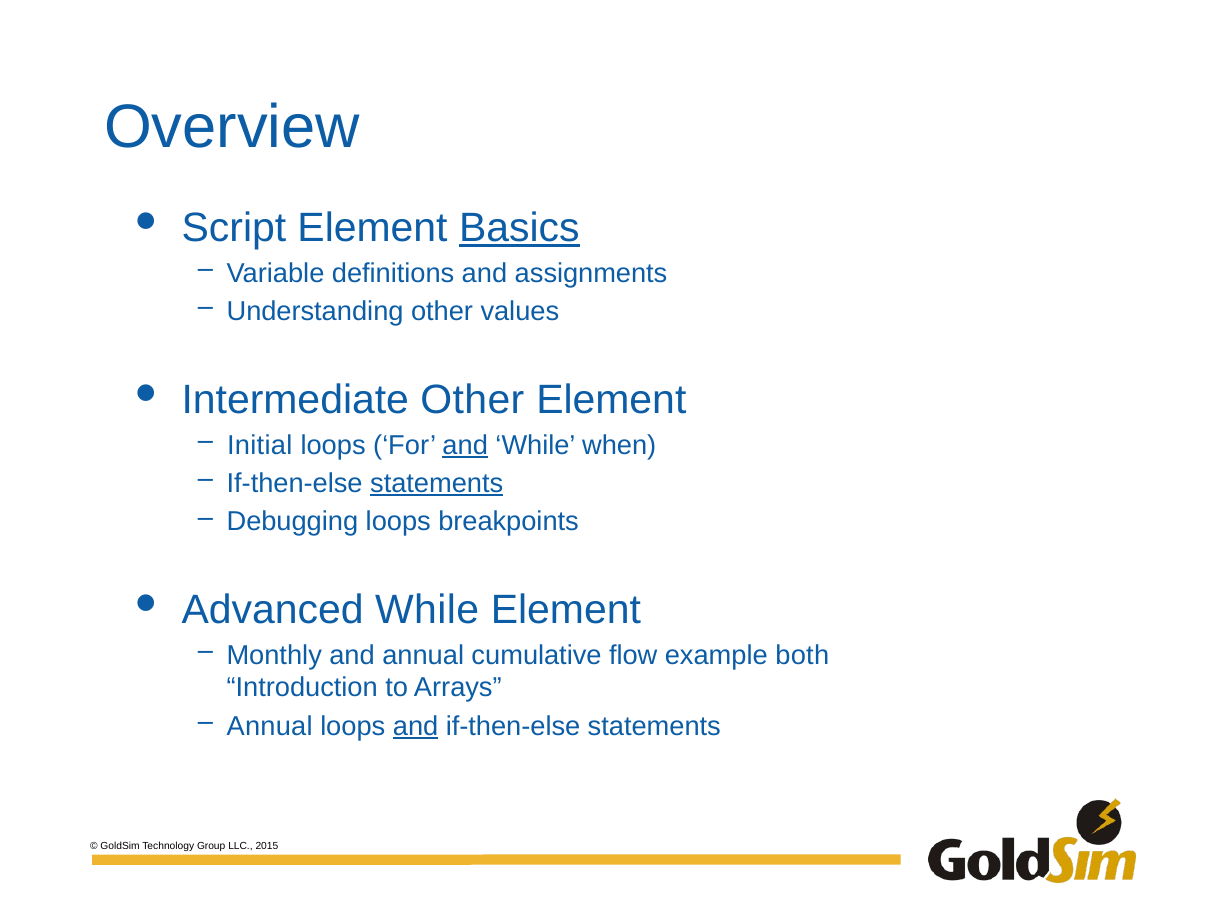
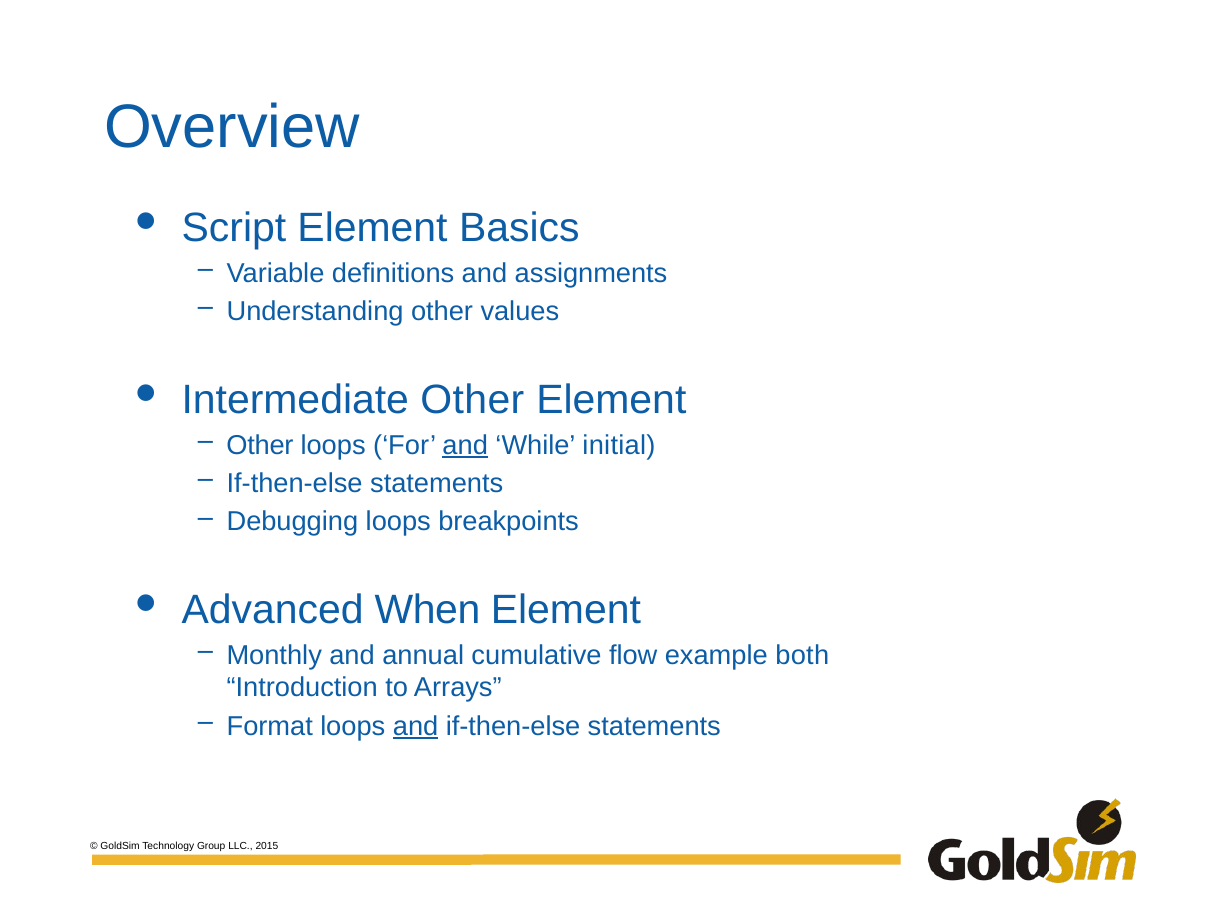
Basics underline: present -> none
Initial at (260, 445): Initial -> Other
when: when -> initial
statements at (437, 483) underline: present -> none
Advanced While: While -> When
Annual at (270, 726): Annual -> Format
